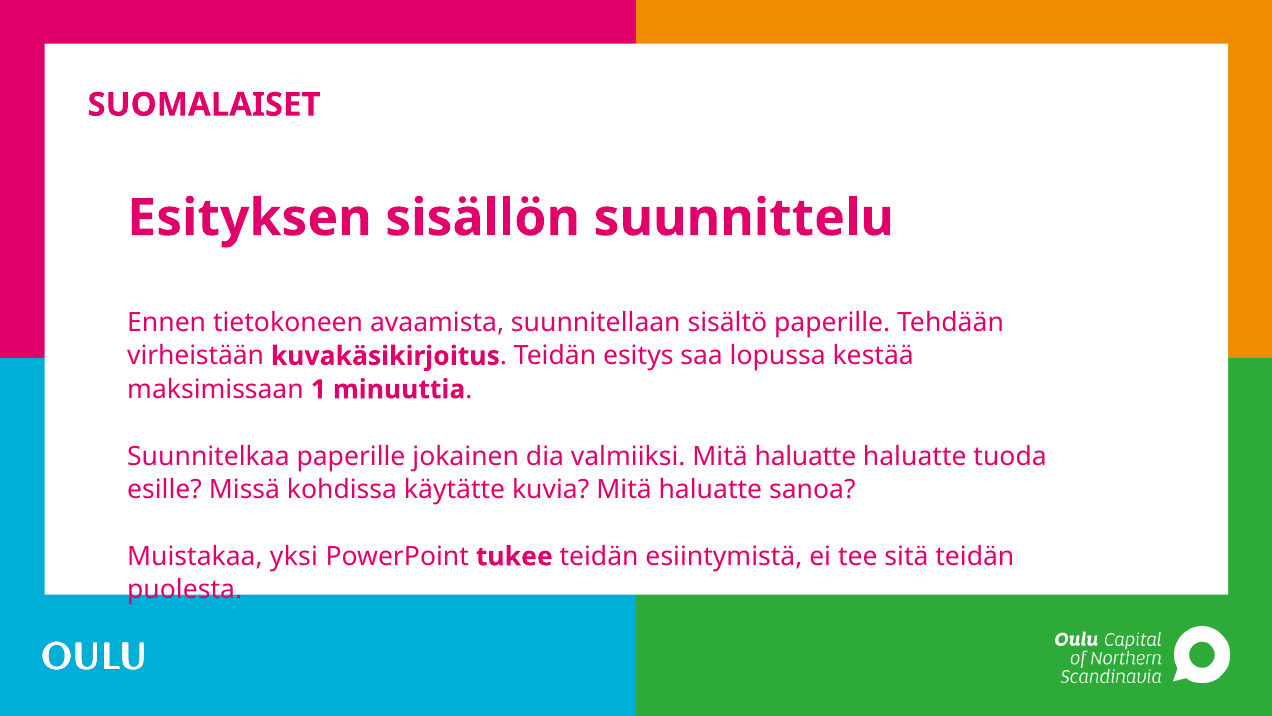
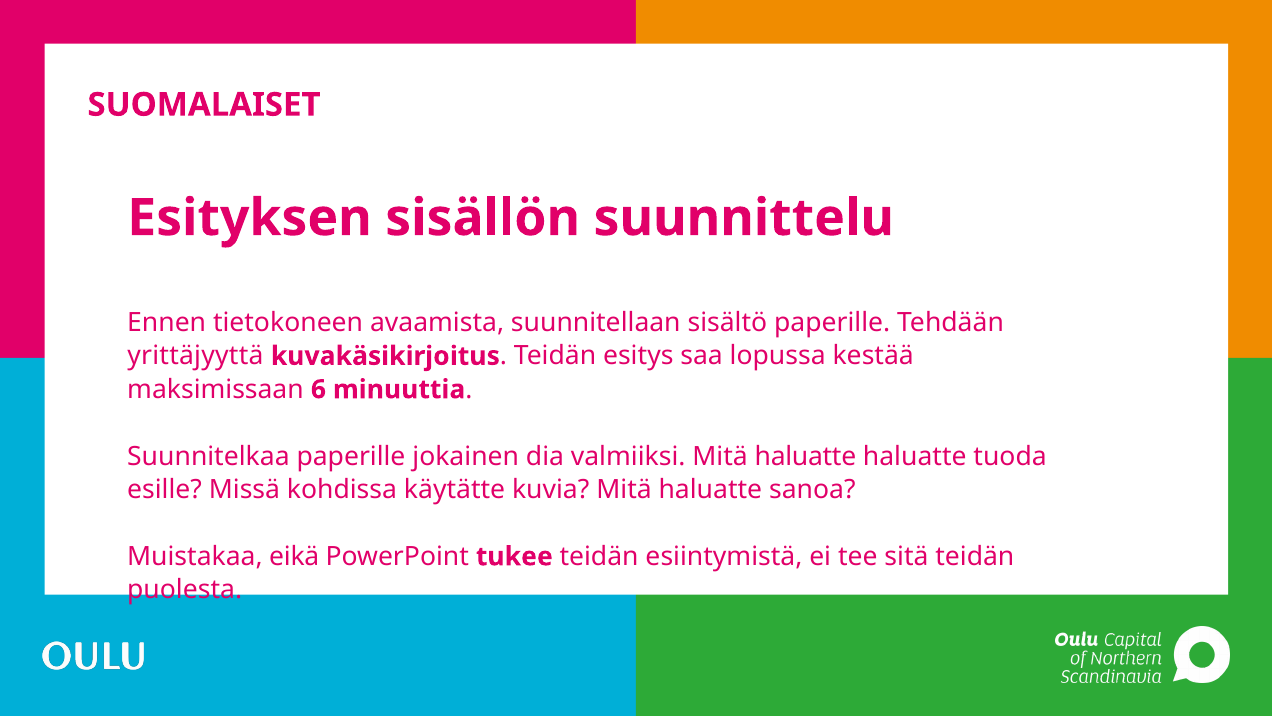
virheistään: virheistään -> yrittäjyyttä
1: 1 -> 6
yksi: yksi -> eikä
